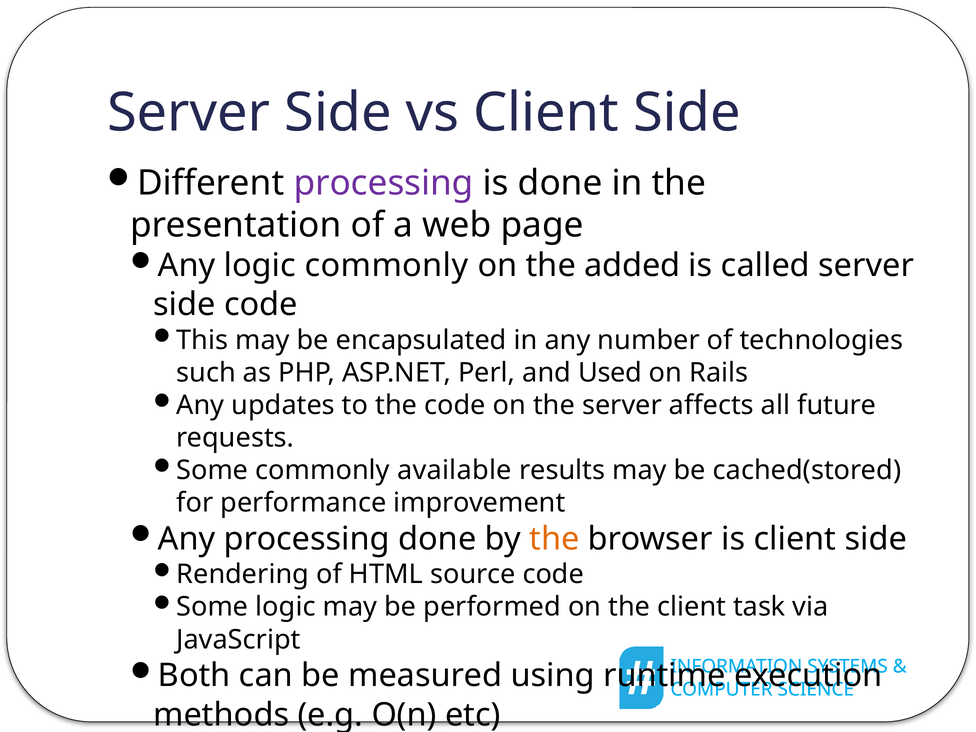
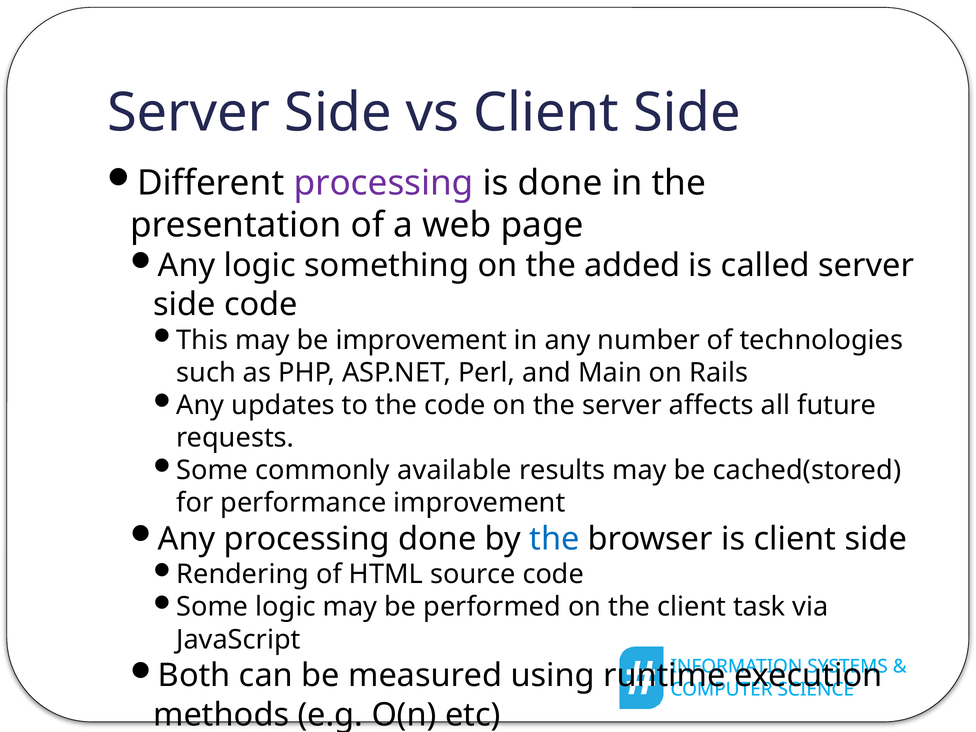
logic commonly: commonly -> something
be encapsulated: encapsulated -> improvement
Used: Used -> Main
the at (554, 539) colour: orange -> blue
